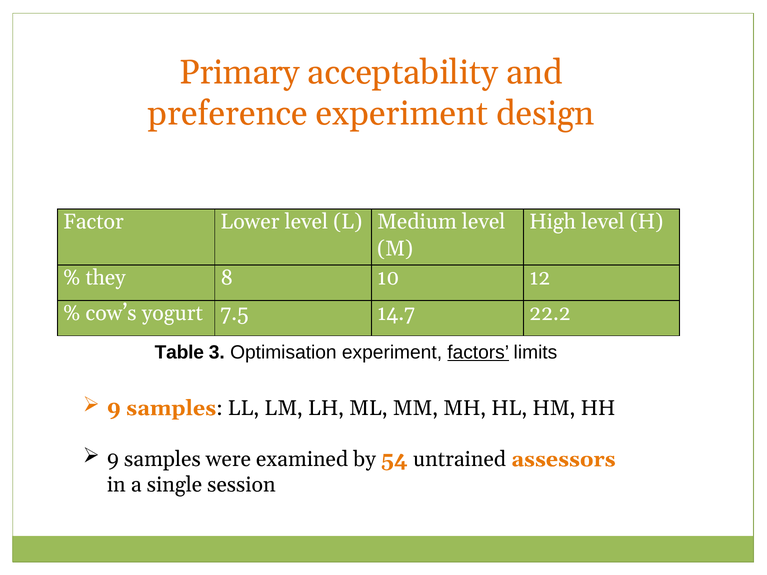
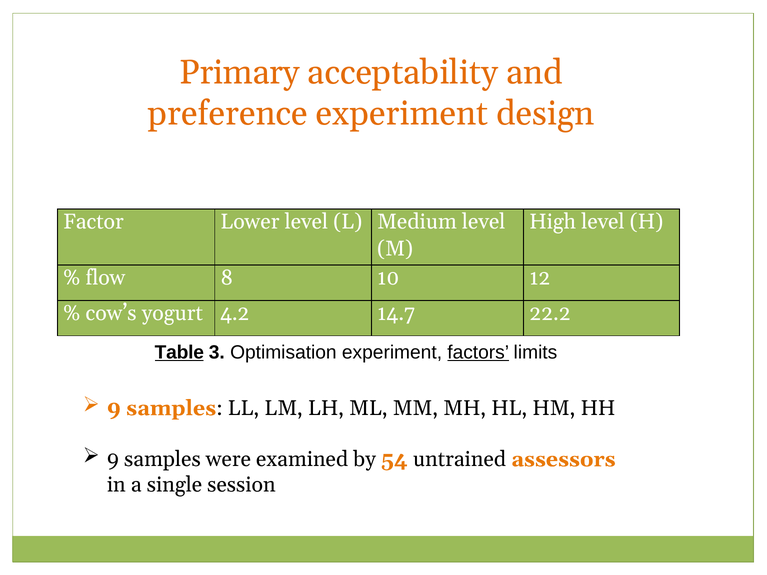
they: they -> flow
7.5: 7.5 -> 4.2
Table underline: none -> present
